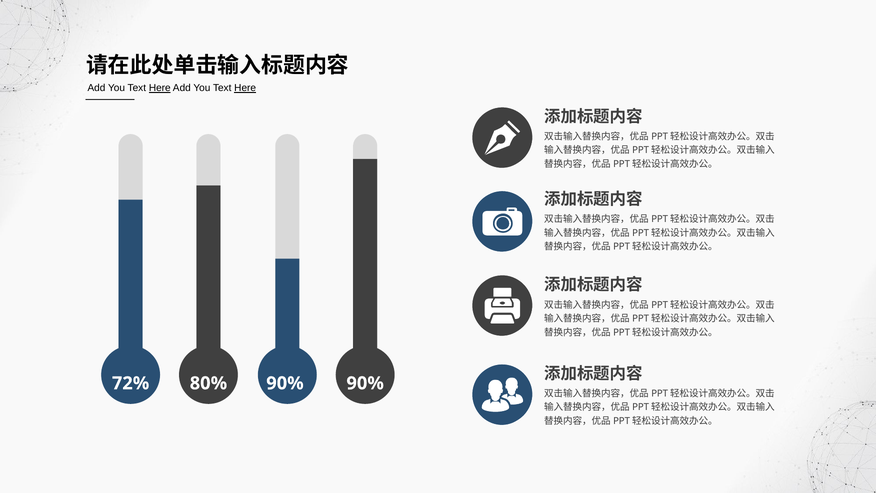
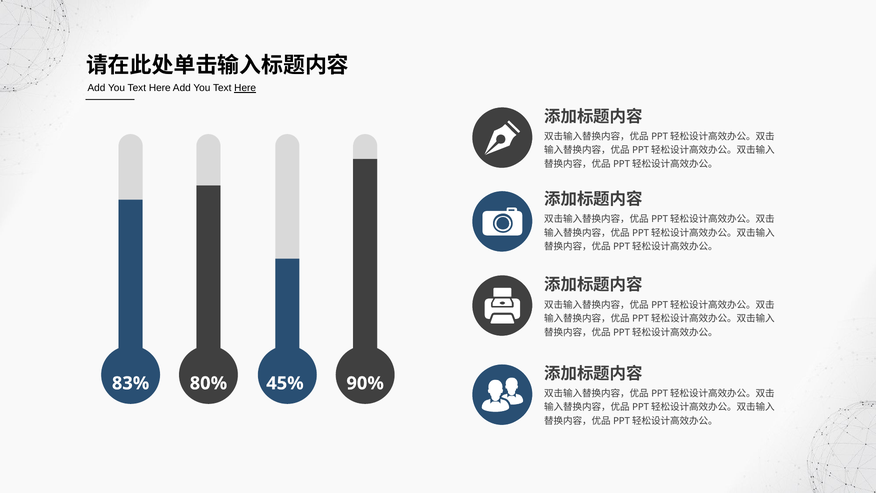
Here at (160, 88) underline: present -> none
72%: 72% -> 83%
80% 90%: 90% -> 45%
